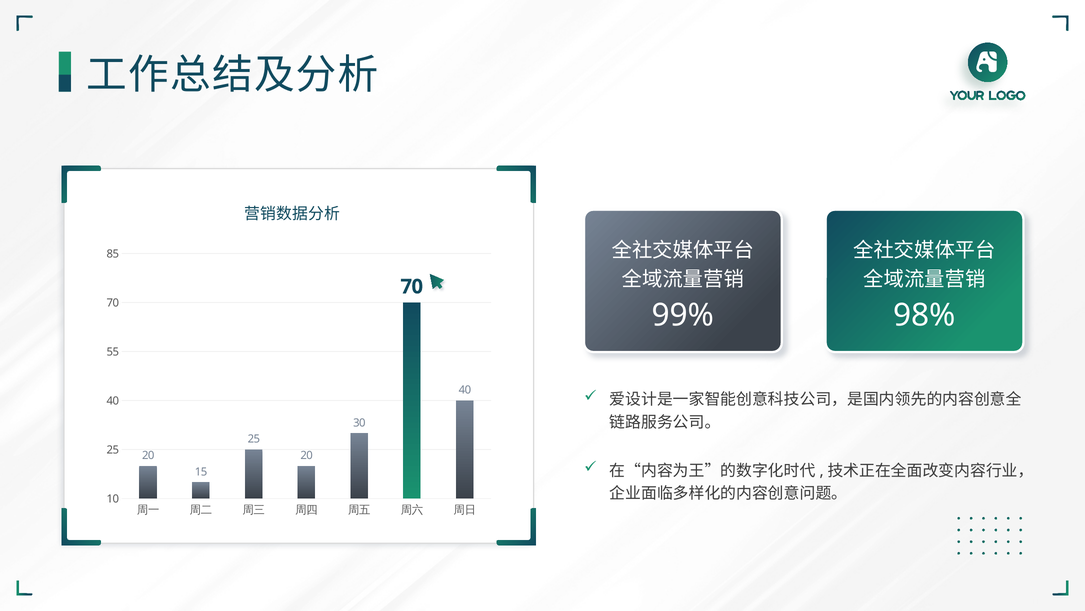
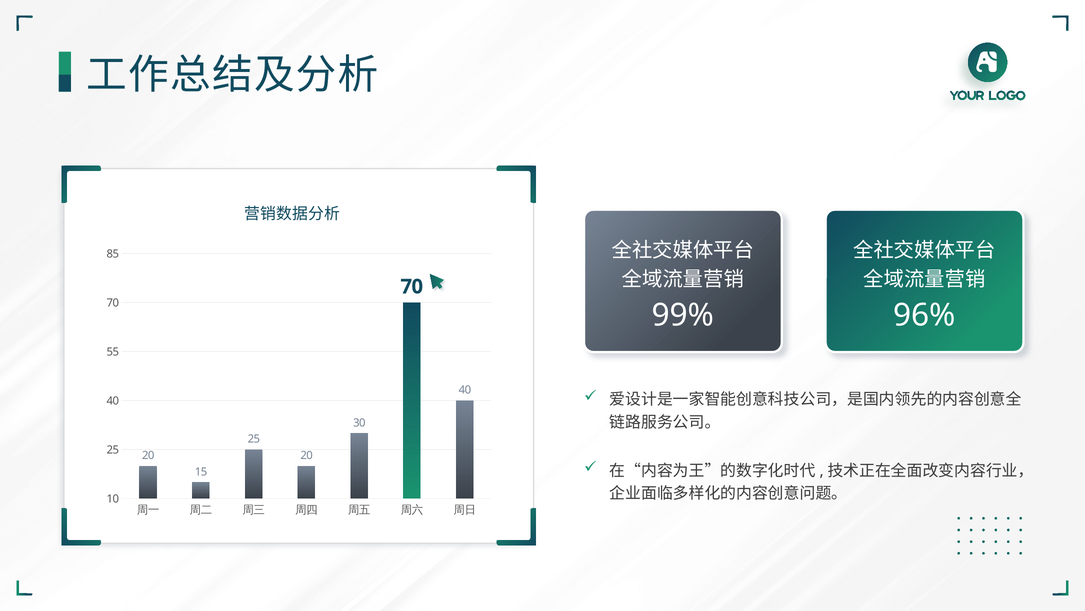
98%: 98% -> 96%
